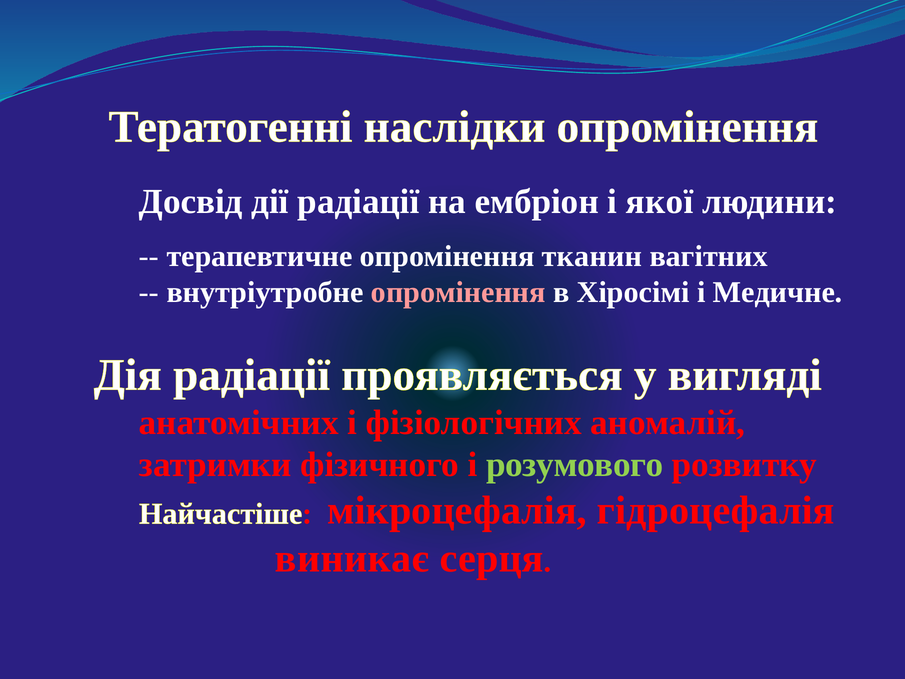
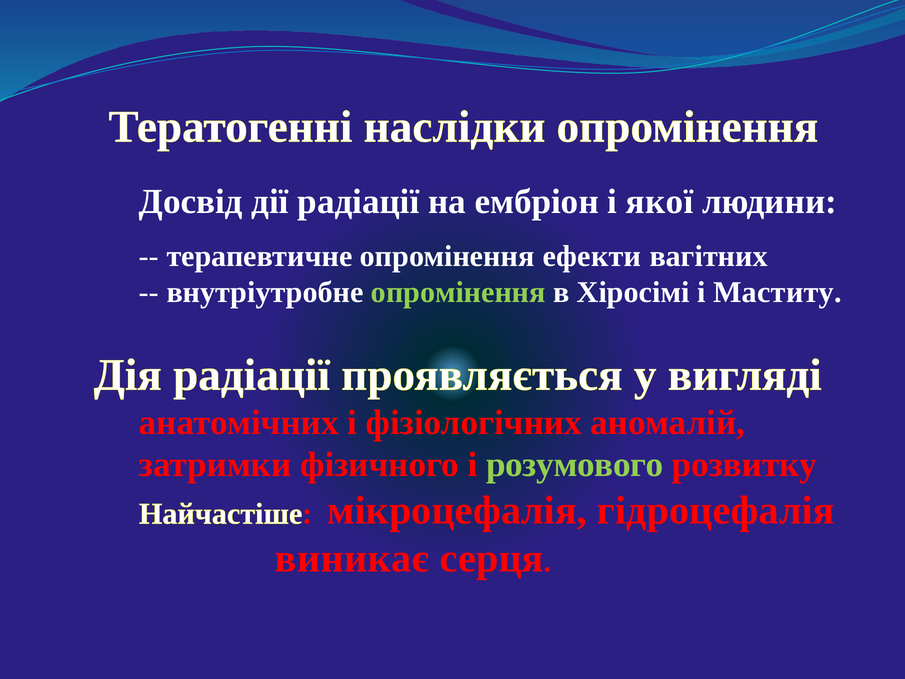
тканин: тканин -> ефекти
опромінення at (458, 292) colour: pink -> light green
Медичне: Медичне -> Маститу
